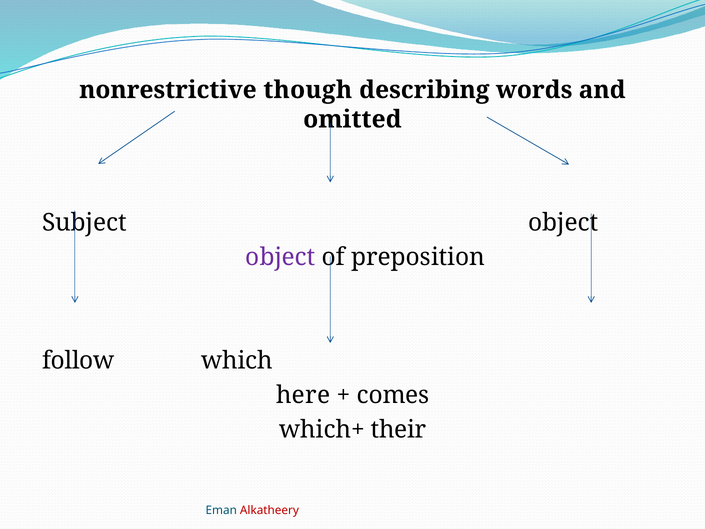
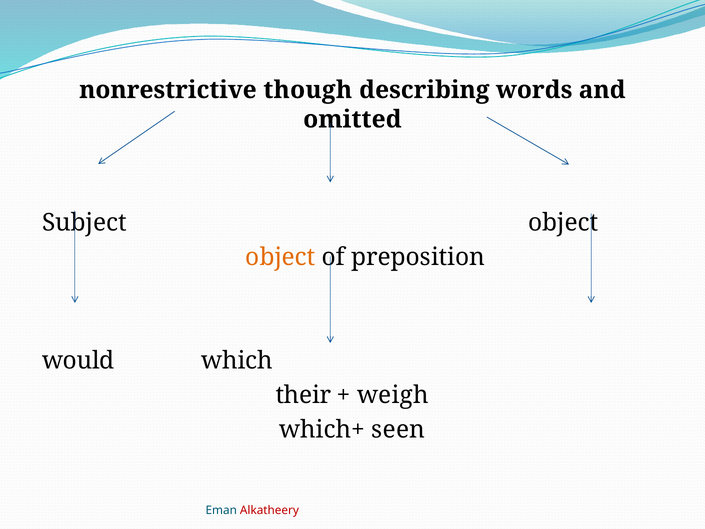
object at (280, 257) colour: purple -> orange
follow: follow -> would
here: here -> their
comes: comes -> weigh
their: their -> seen
